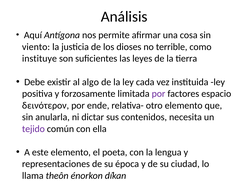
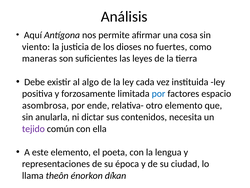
terrible: terrible -> fuertes
instituye: instituye -> maneras
por at (159, 93) colour: purple -> blue
δεινότερον: δεινότερον -> asombrosa
